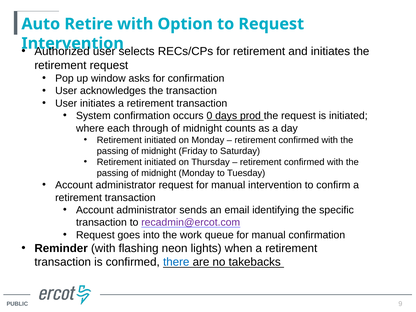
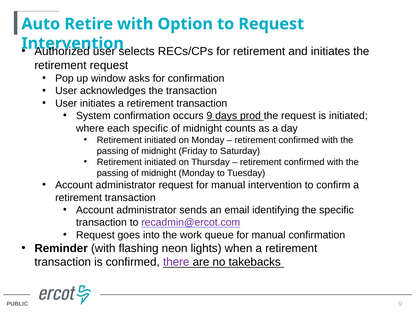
occurs 0: 0 -> 9
each through: through -> specific
there colour: blue -> purple
